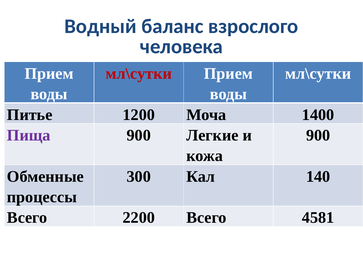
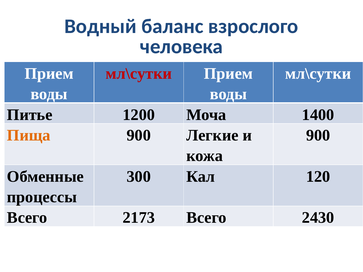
Пища colour: purple -> orange
140: 140 -> 120
2200: 2200 -> 2173
4581: 4581 -> 2430
